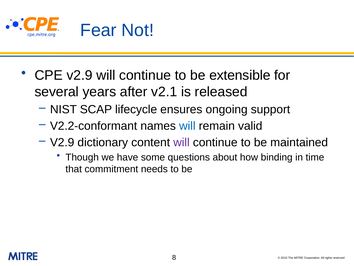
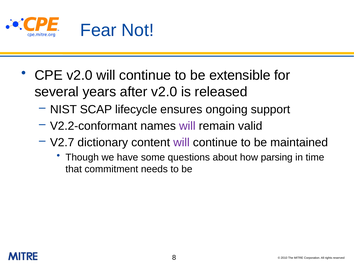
CPE v2.9: v2.9 -> v2.0
after v2.1: v2.1 -> v2.0
will at (187, 126) colour: blue -> purple
V2.9 at (62, 142): V2.9 -> V2.7
binding: binding -> parsing
